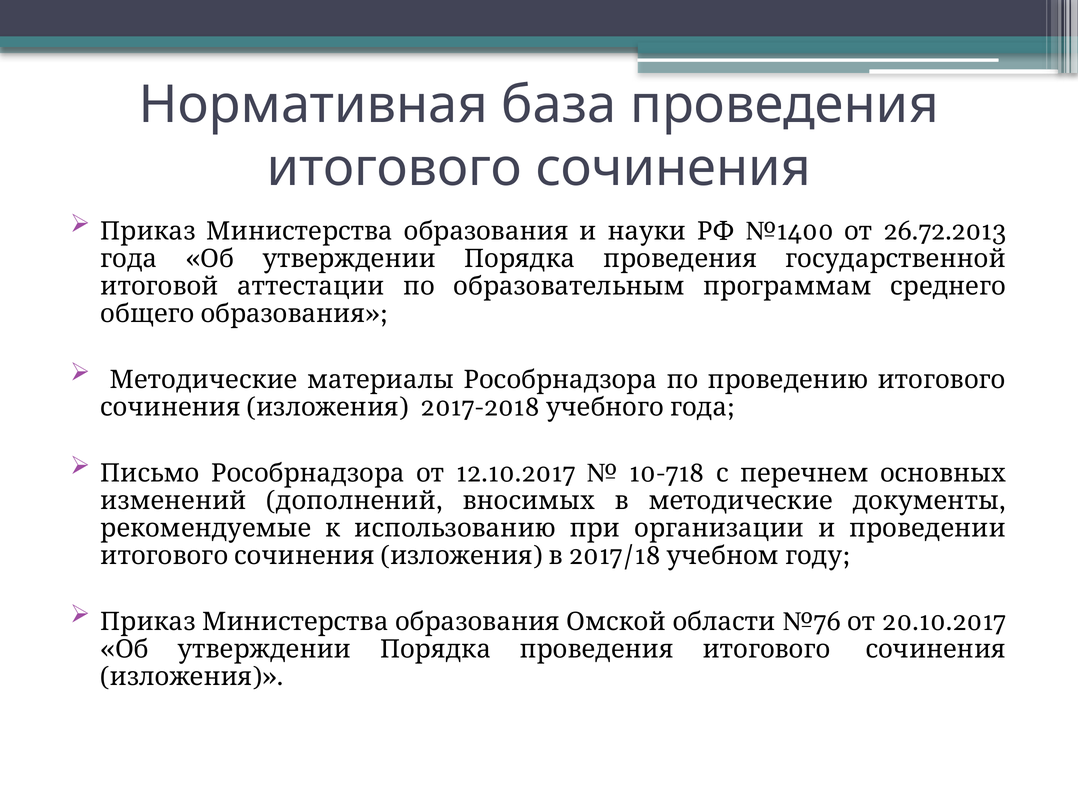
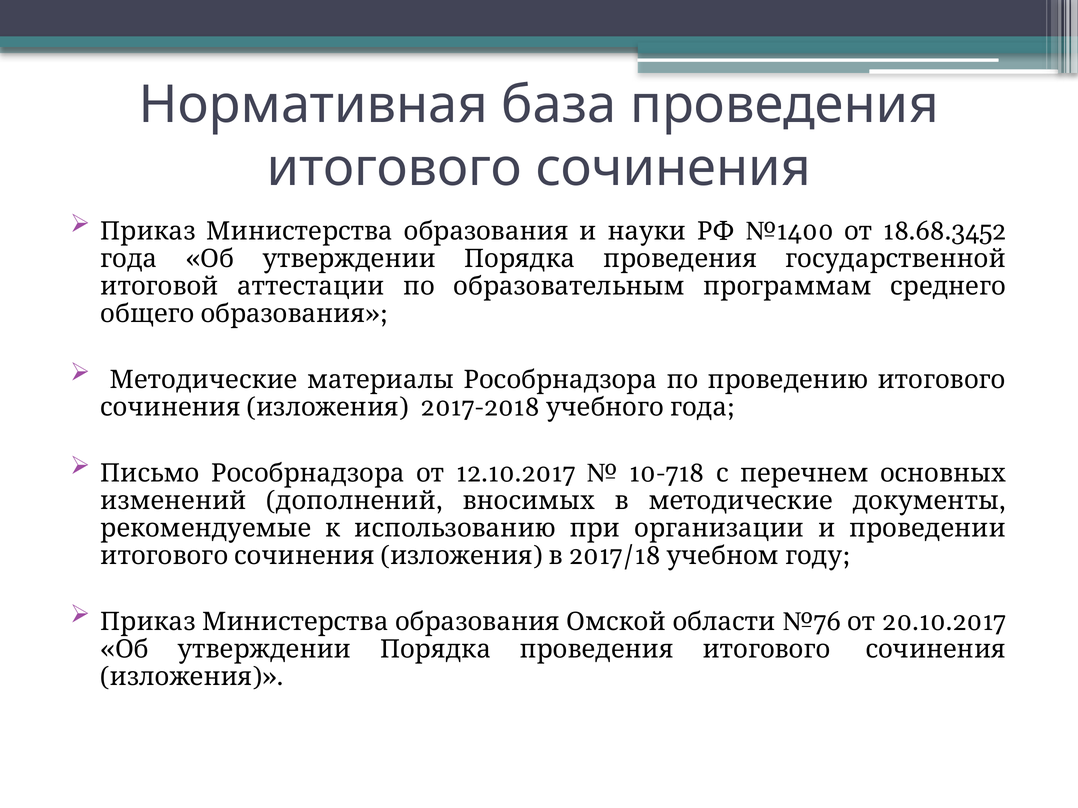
26.72.2013: 26.72.2013 -> 18.68.3452
